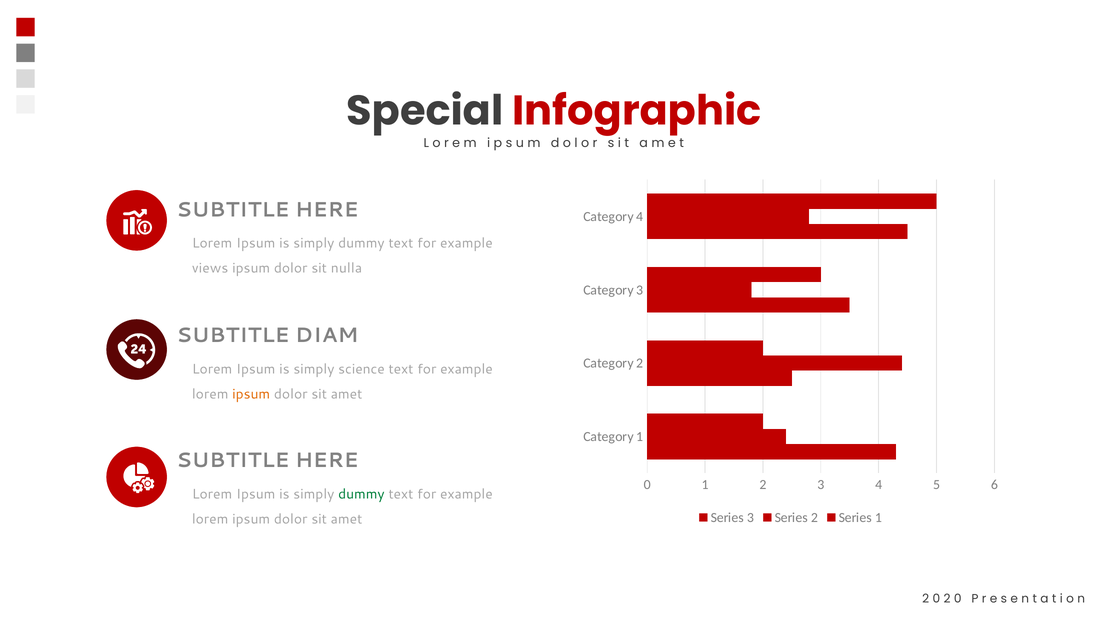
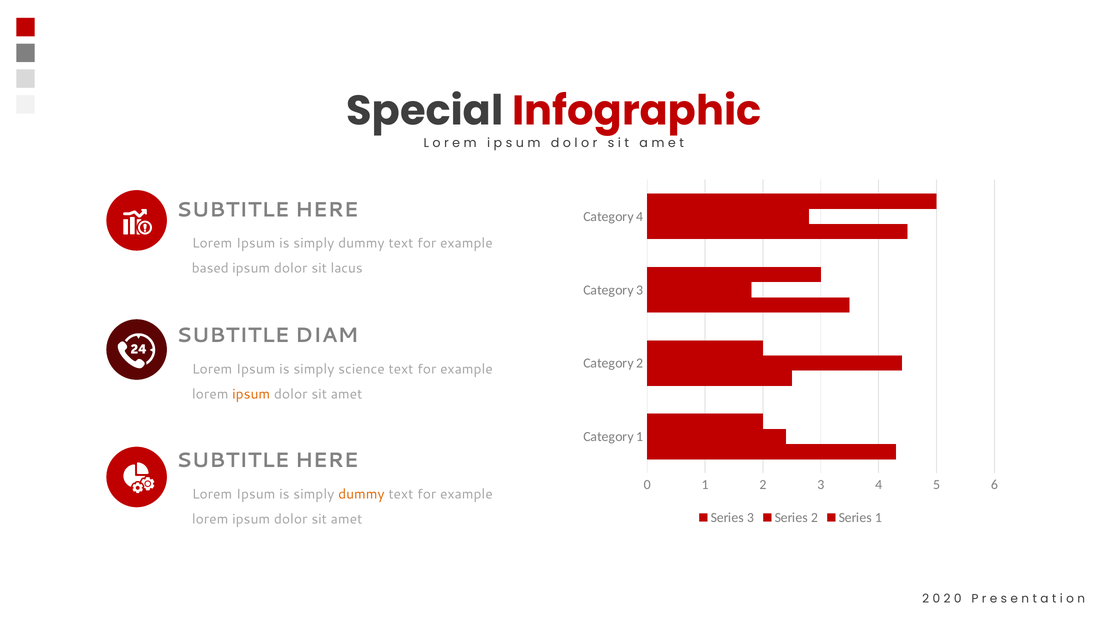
views: views -> based
nulla: nulla -> lacus
dummy at (361, 494) colour: green -> orange
